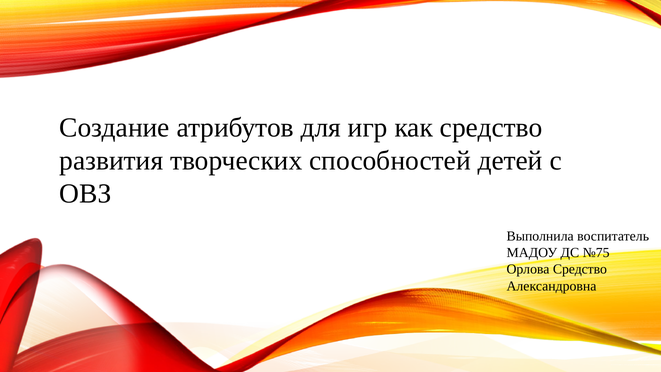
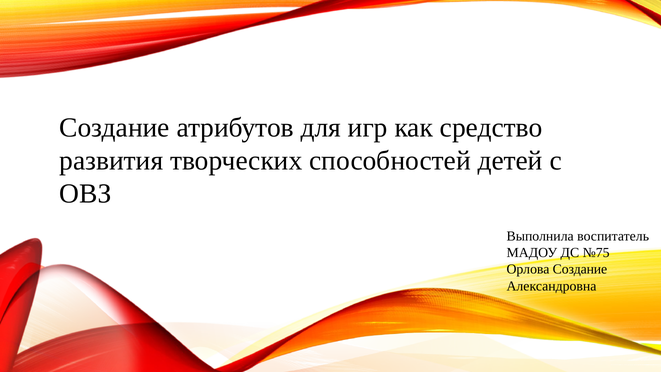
Орлова Средство: Средство -> Создание
